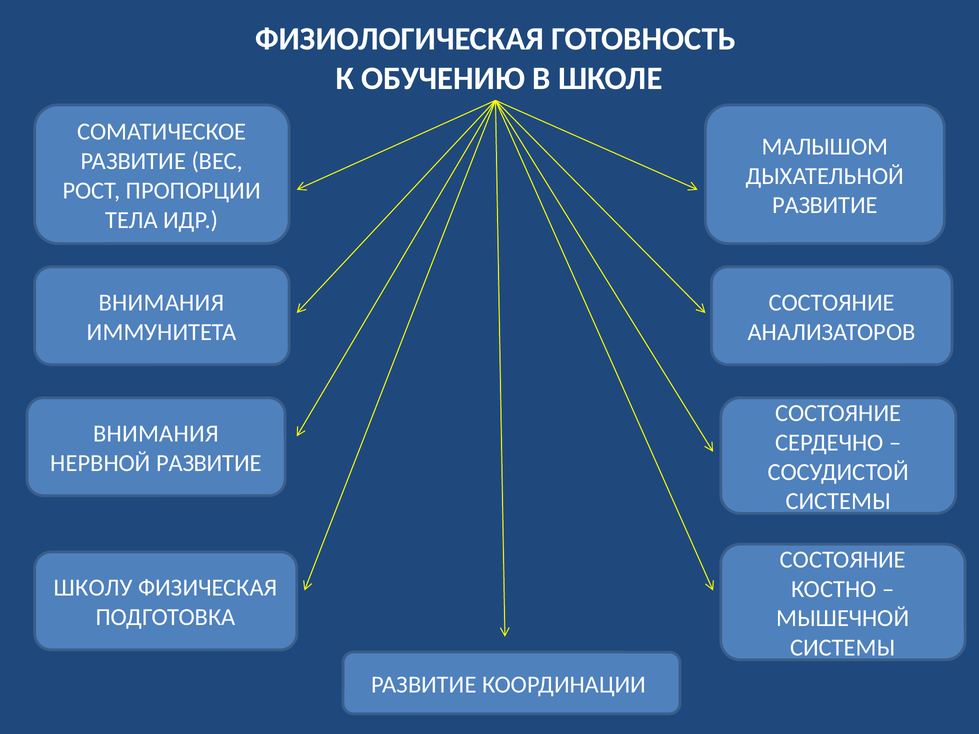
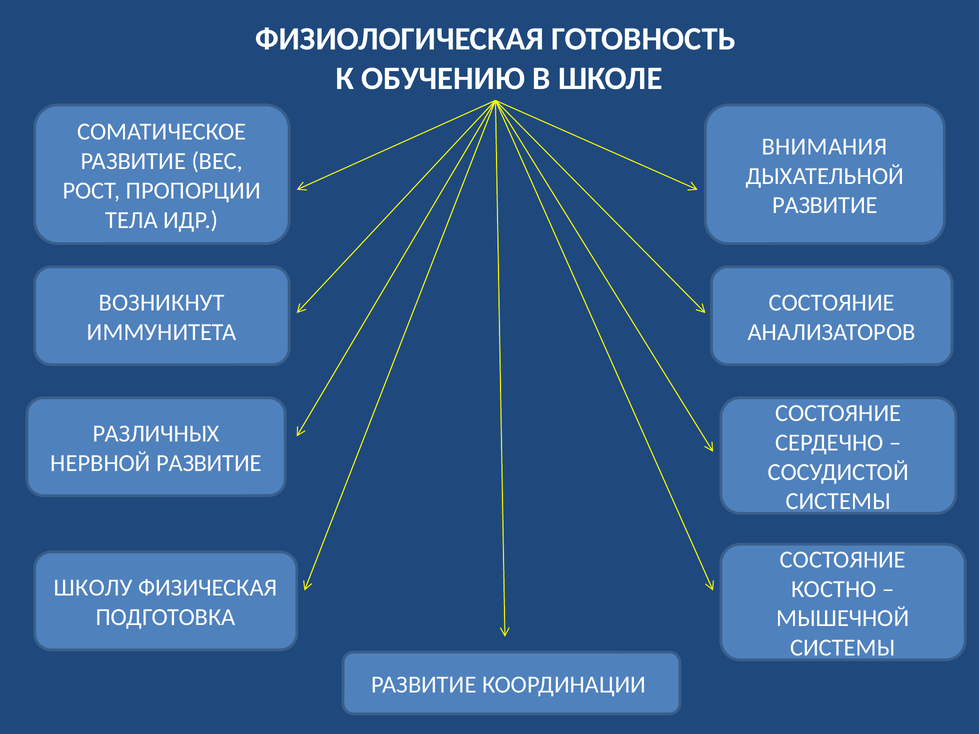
МАЛЫШОМ: МАЛЫШОМ -> ВНИМАНИЯ
ВНИМАНИЯ at (162, 303): ВНИМАНИЯ -> ВОЗНИКНУТ
ВНИМАНИЯ at (156, 434): ВНИМАНИЯ -> РАЗЛИЧНЫХ
